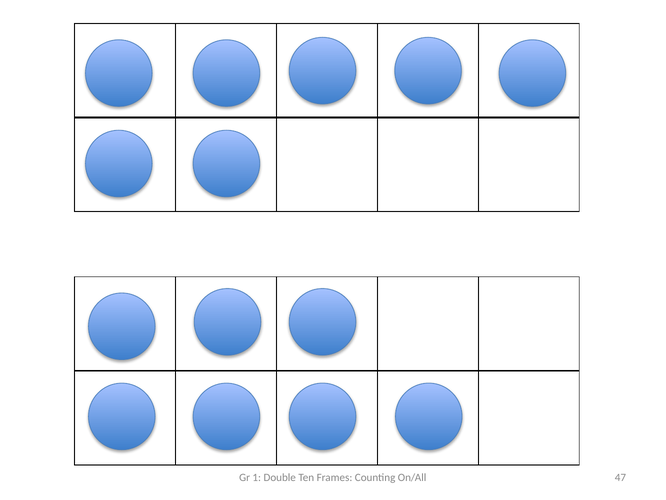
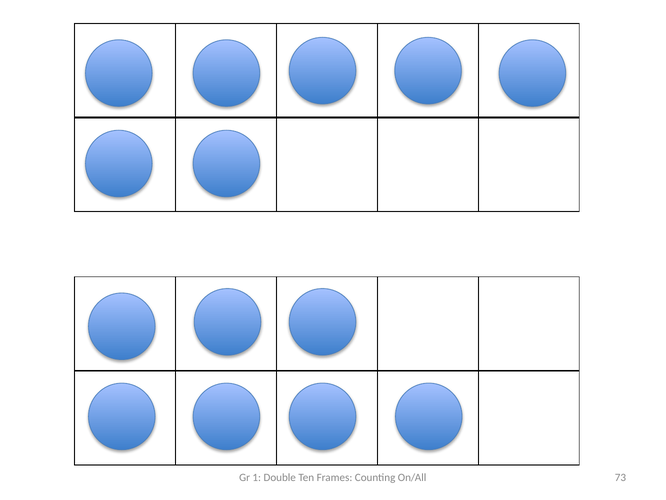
47: 47 -> 73
